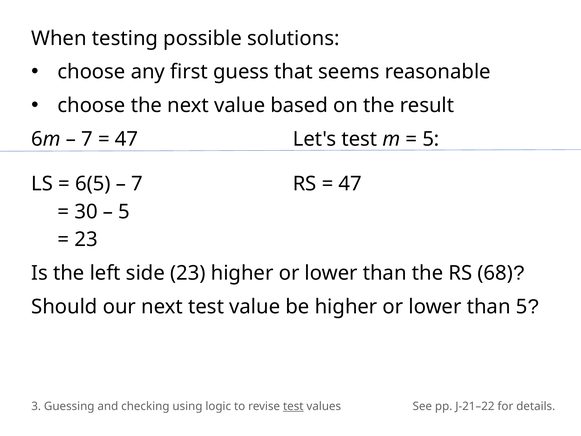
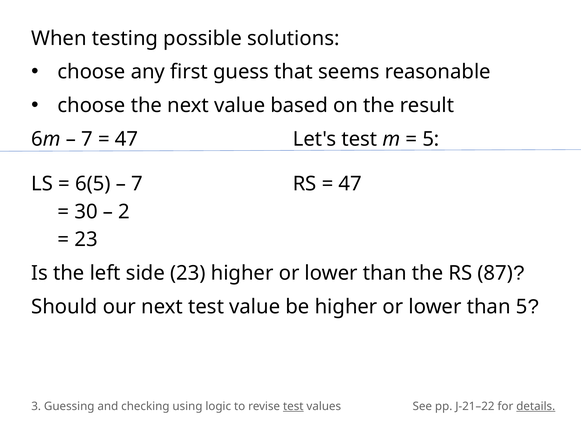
5 at (124, 212): 5 -> 2
68: 68 -> 87
details underline: none -> present
